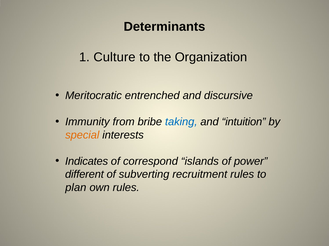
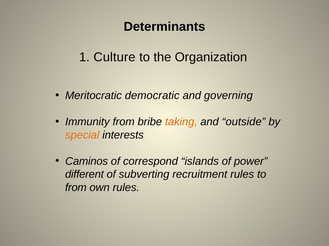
entrenched: entrenched -> democratic
discursive: discursive -> governing
taking colour: blue -> orange
intuition: intuition -> outside
Indicates: Indicates -> Caminos
plan at (76, 188): plan -> from
